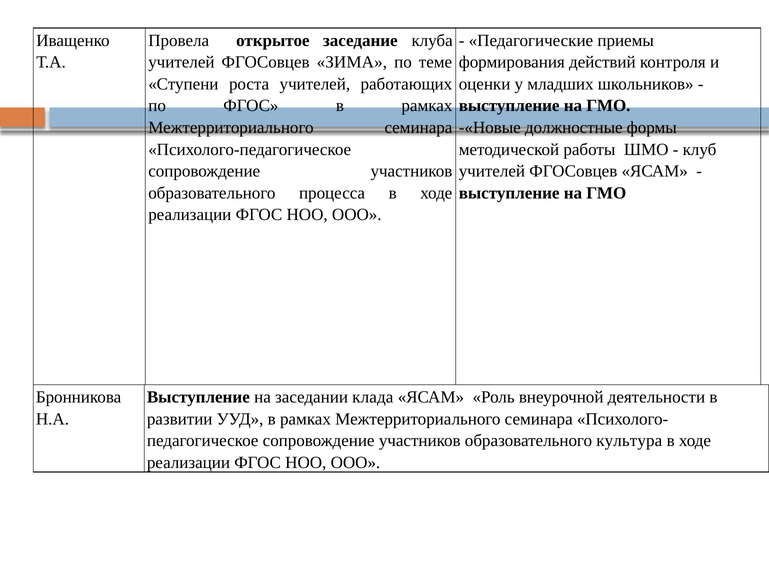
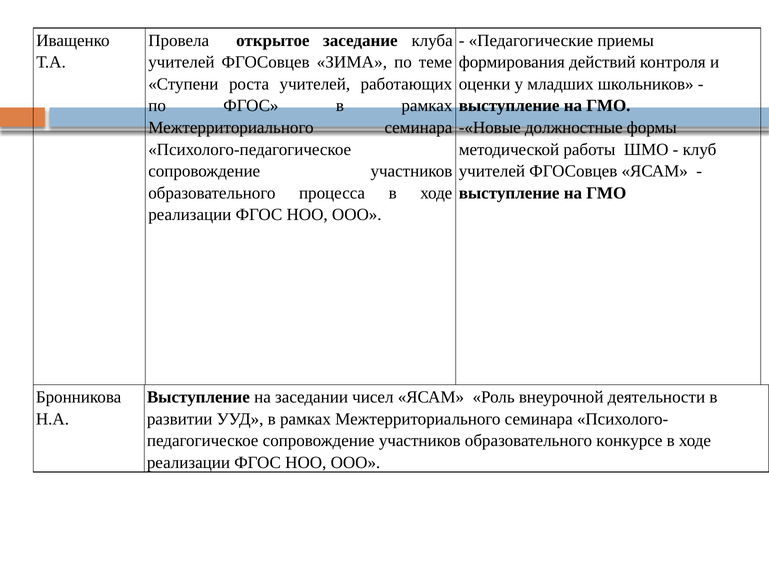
клада: клада -> чисел
культура: культура -> конкурсе
